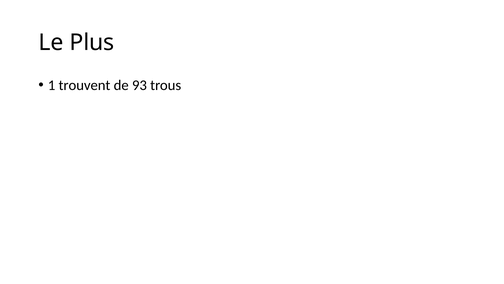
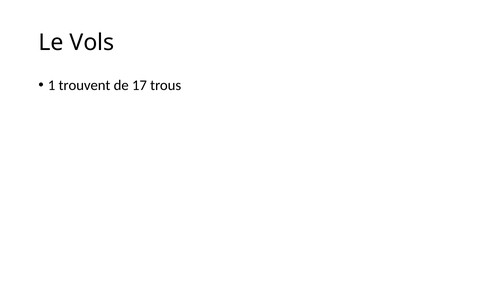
Plus: Plus -> Vols
93: 93 -> 17
